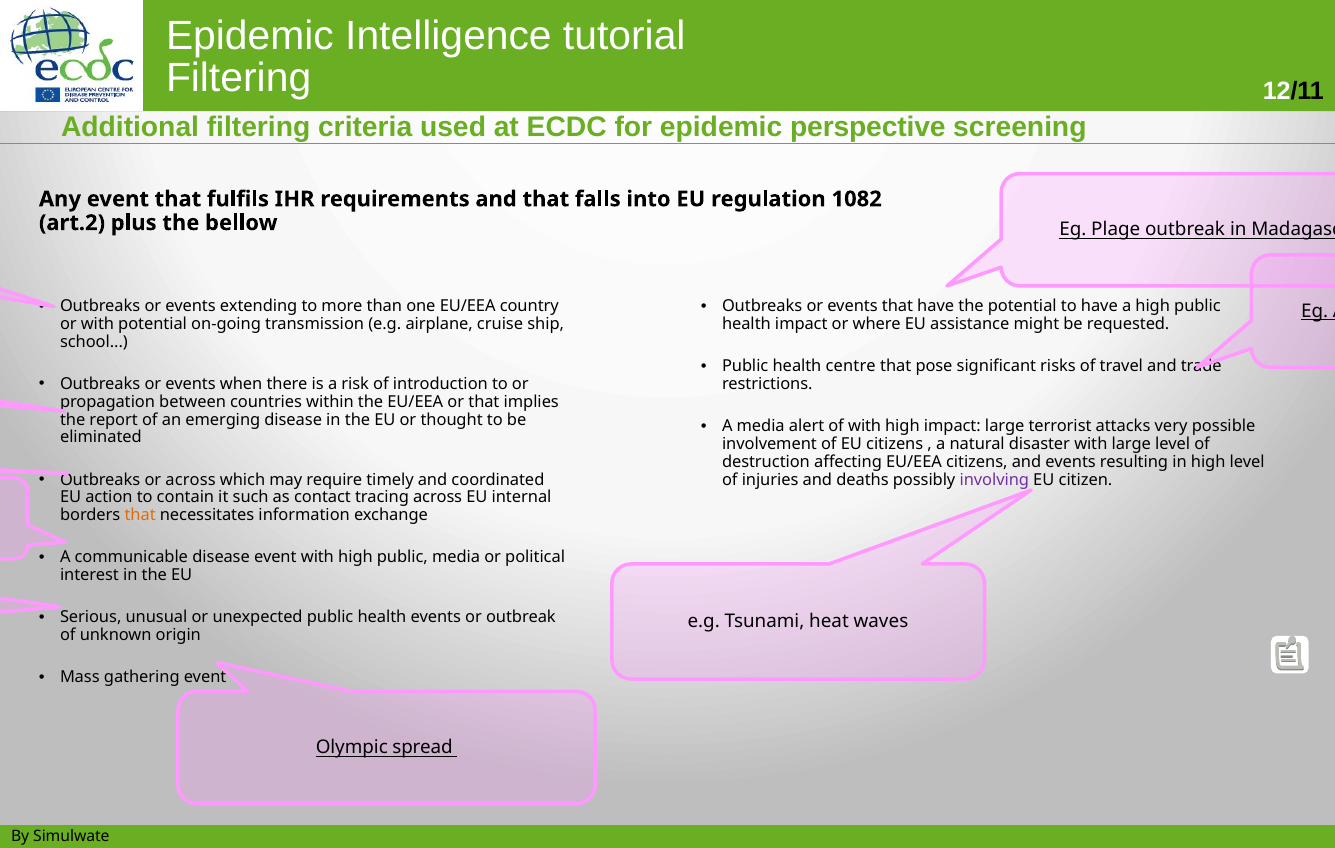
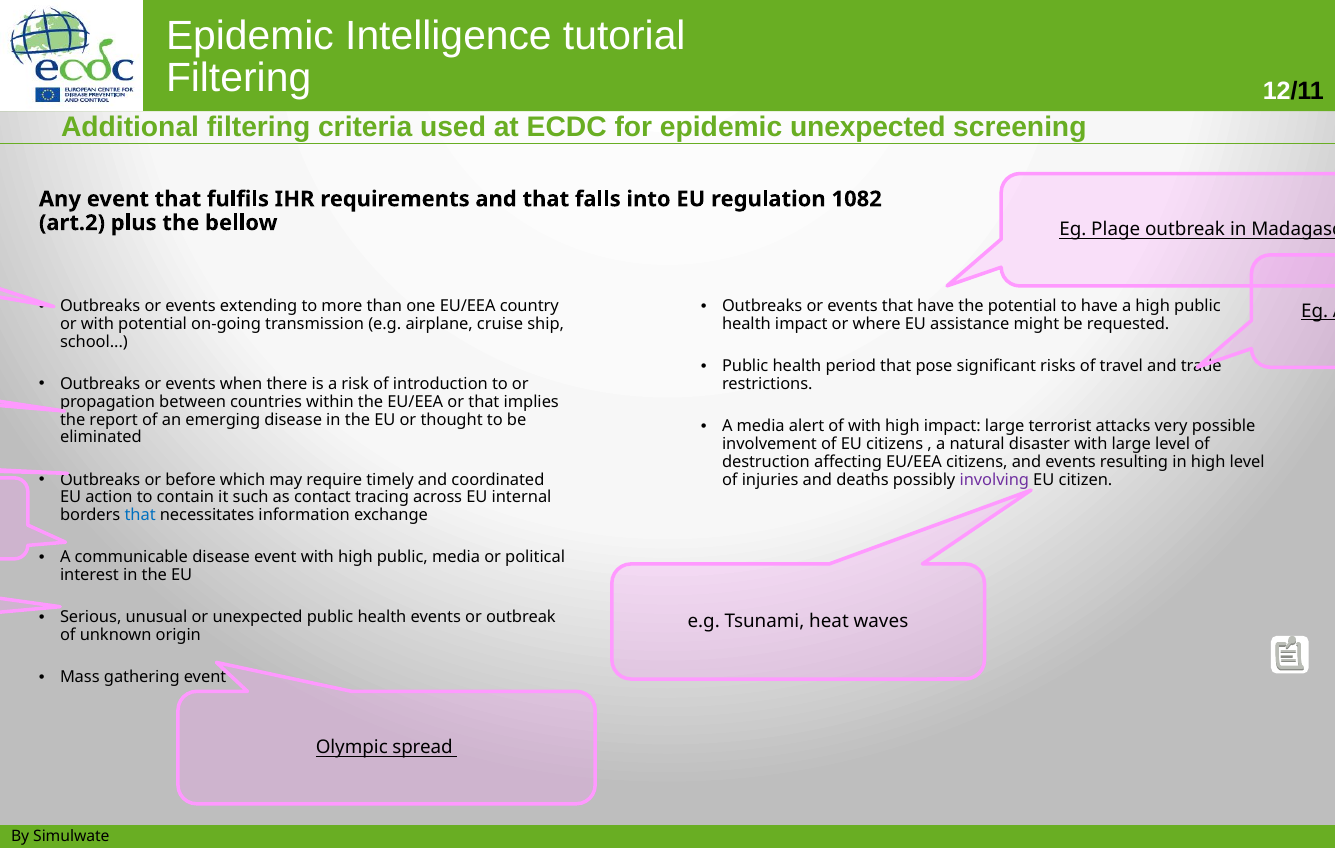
epidemic perspective: perspective -> unexpected
centre: centre -> period
or across: across -> before
that at (140, 515) colour: orange -> blue
